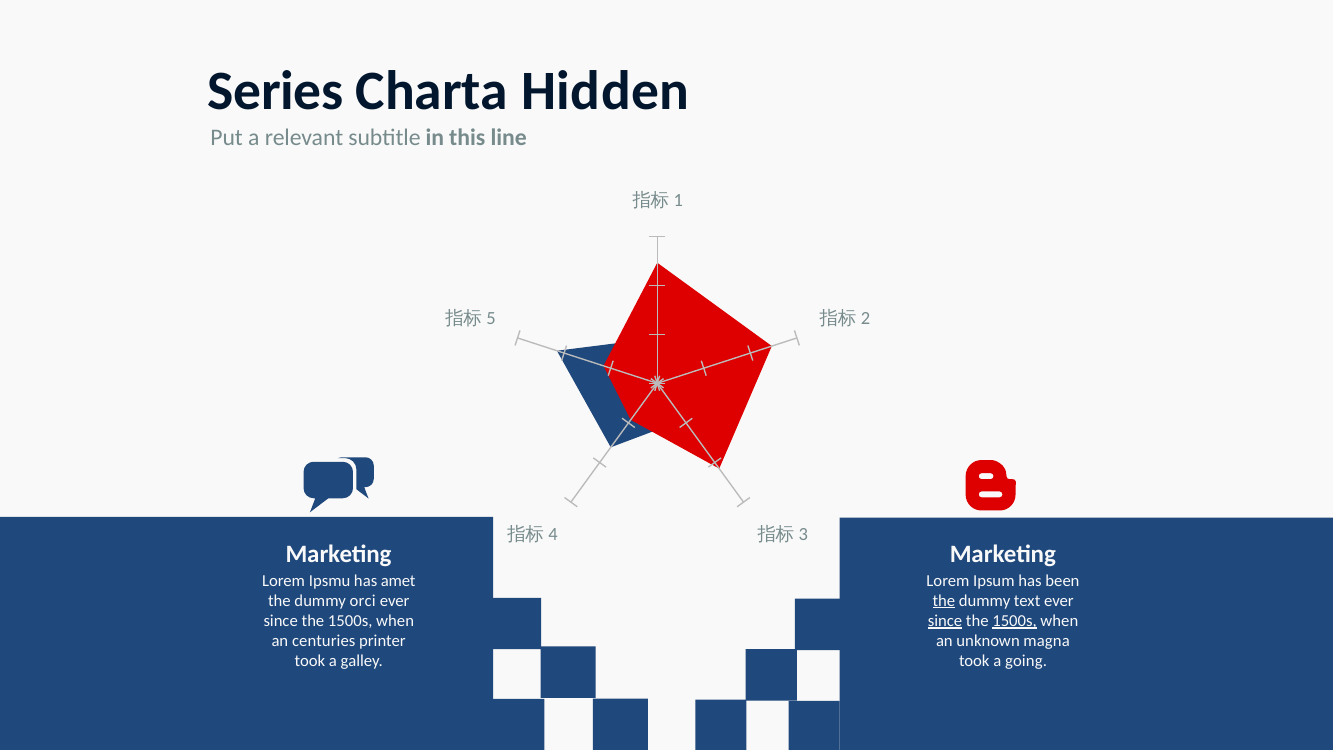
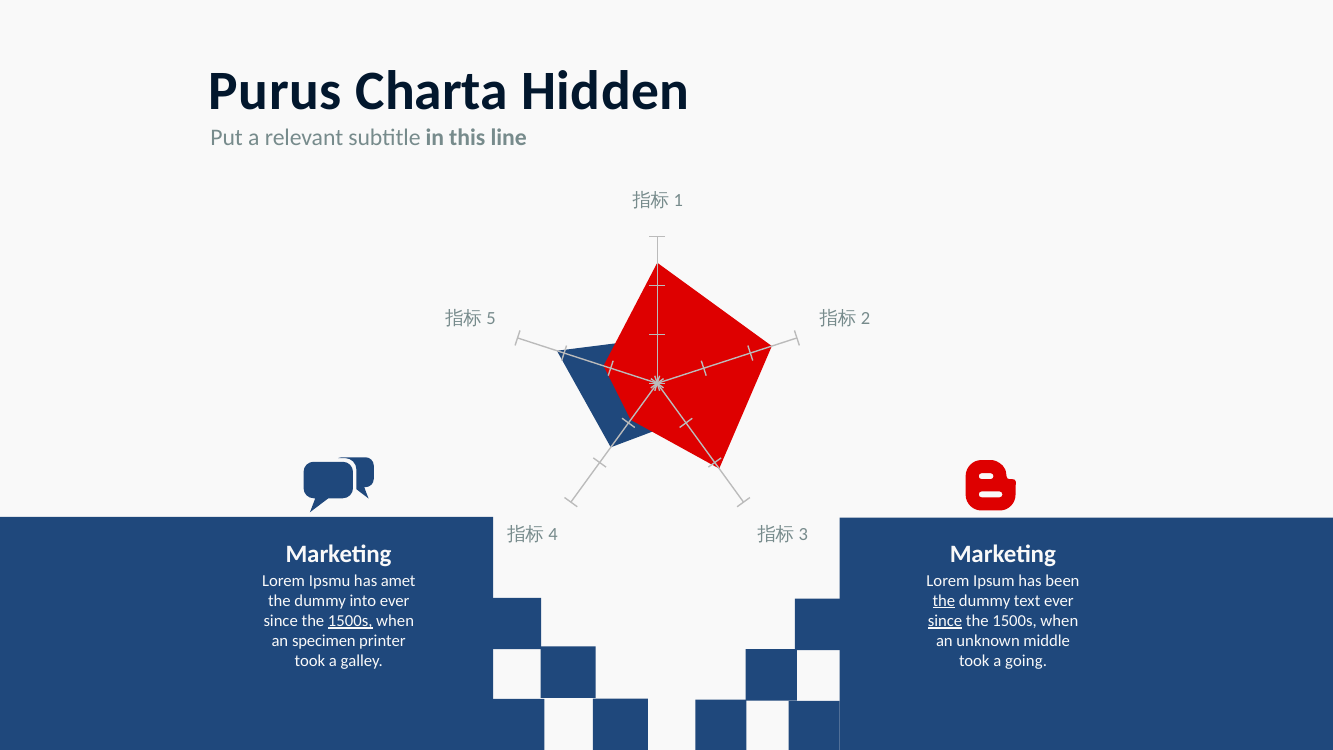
Series: Series -> Purus
orci: orci -> into
1500s at (350, 621) underline: none -> present
1500s at (1015, 621) underline: present -> none
centuries: centuries -> specimen
magna: magna -> middle
